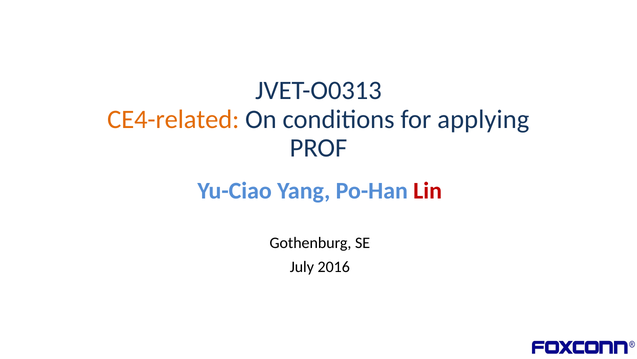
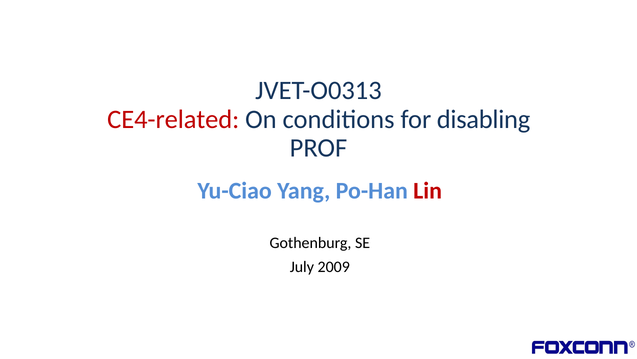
CE4-related colour: orange -> red
applying: applying -> disabling
2016: 2016 -> 2009
